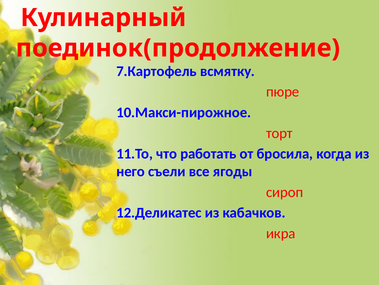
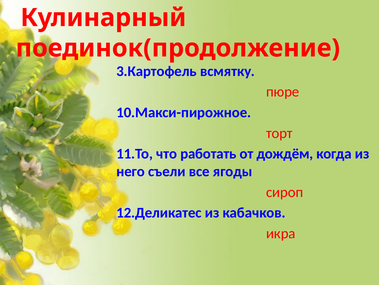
7.Картофель: 7.Картофель -> 3.Картофель
бросила: бросила -> дождём
